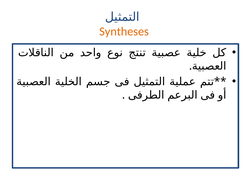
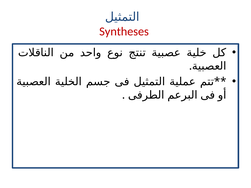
Syntheses colour: orange -> red
